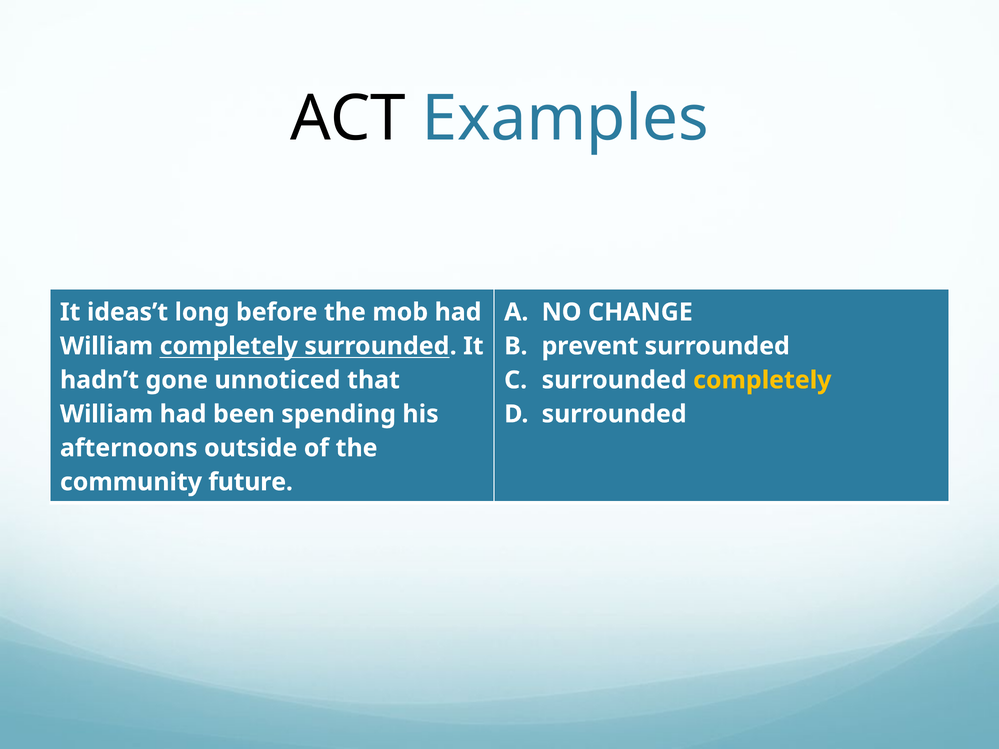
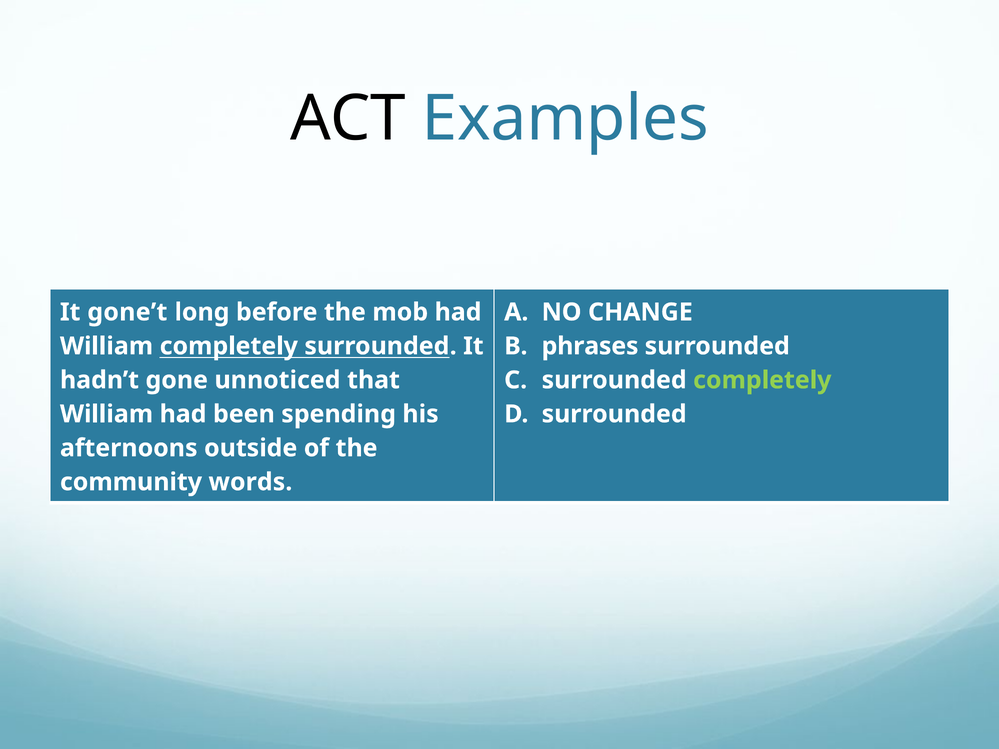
ideas’t: ideas’t -> gone’t
prevent: prevent -> phrases
completely at (762, 380) colour: yellow -> light green
future: future -> words
